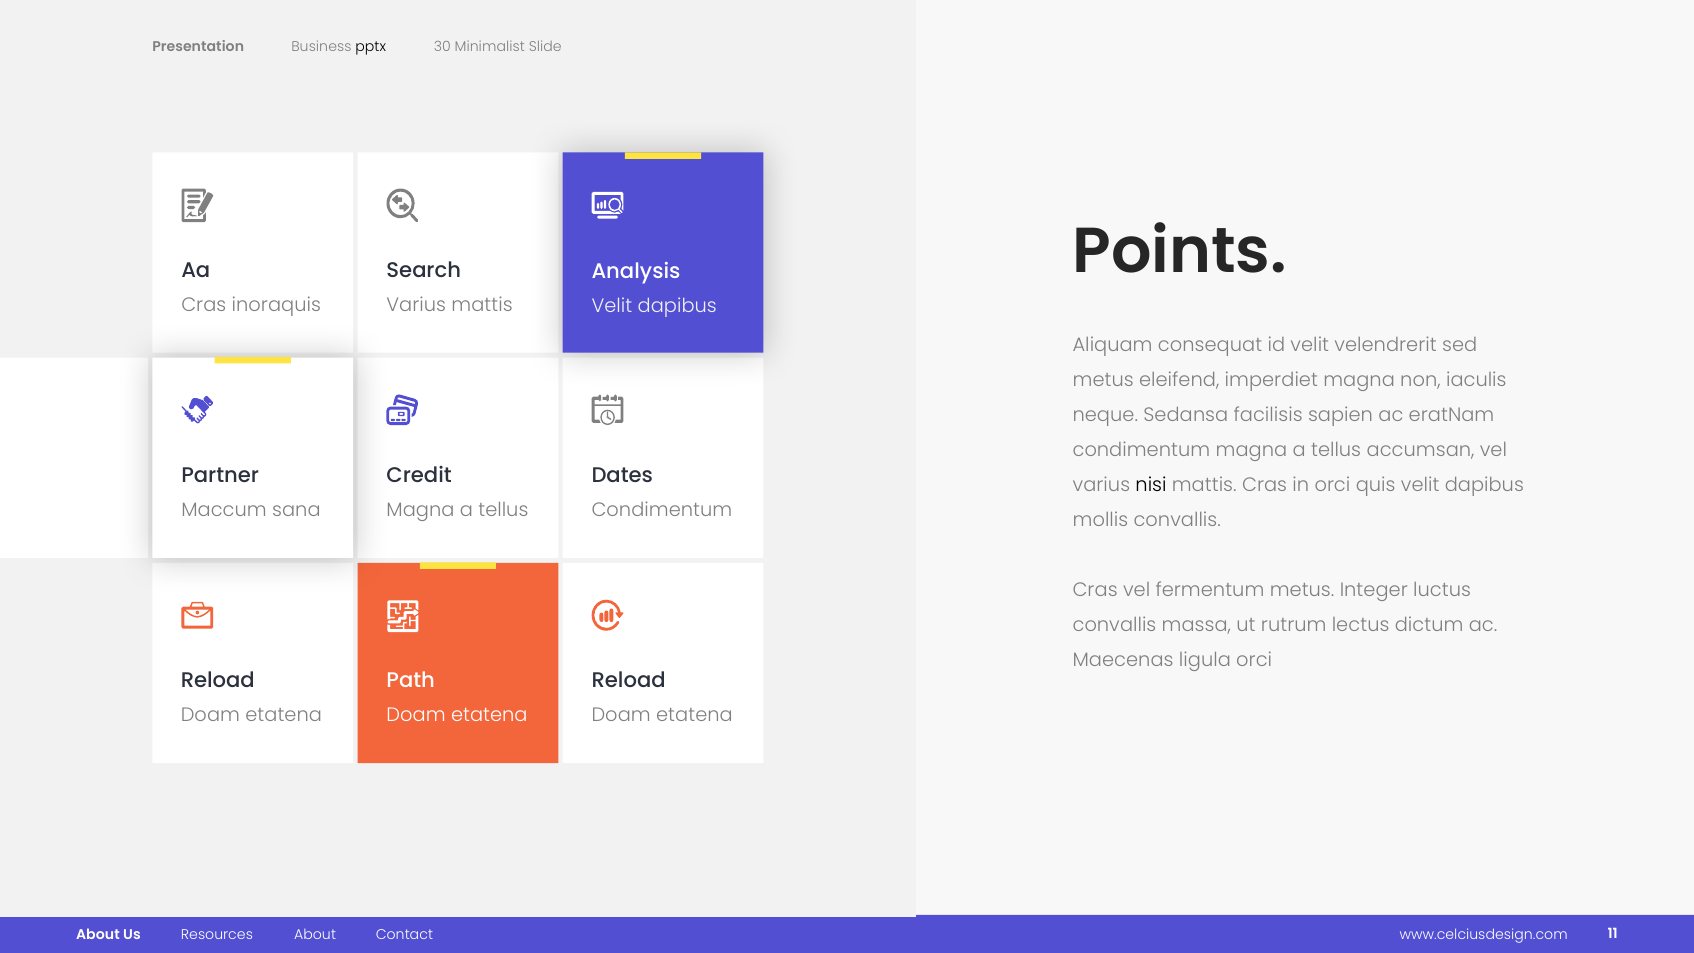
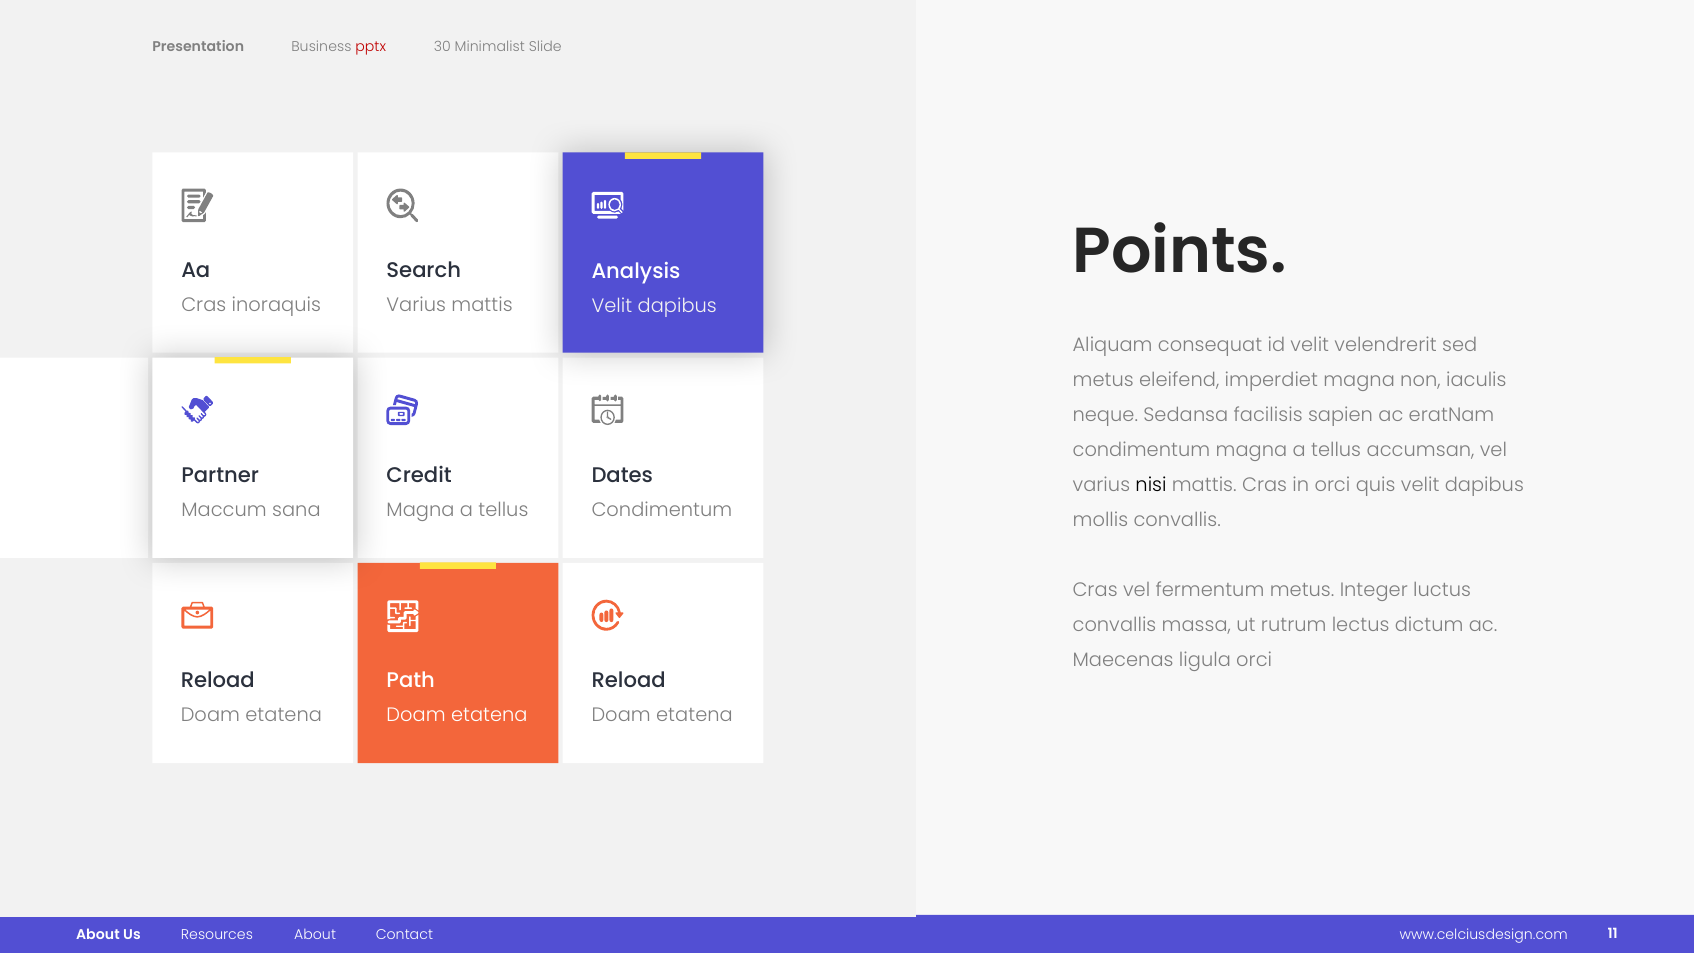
pptx colour: black -> red
